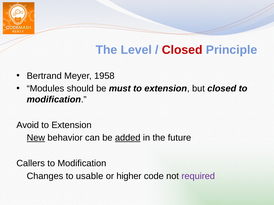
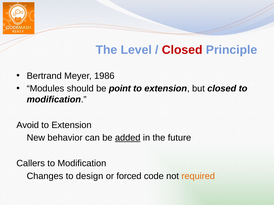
1958: 1958 -> 1986
must: must -> point
New underline: present -> none
usable: usable -> design
higher: higher -> forced
required colour: purple -> orange
